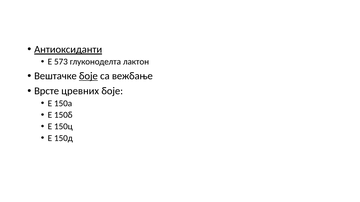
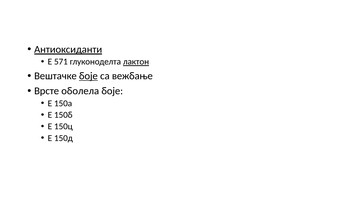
573: 573 -> 571
лактон underline: none -> present
цревних: цревних -> оболела
